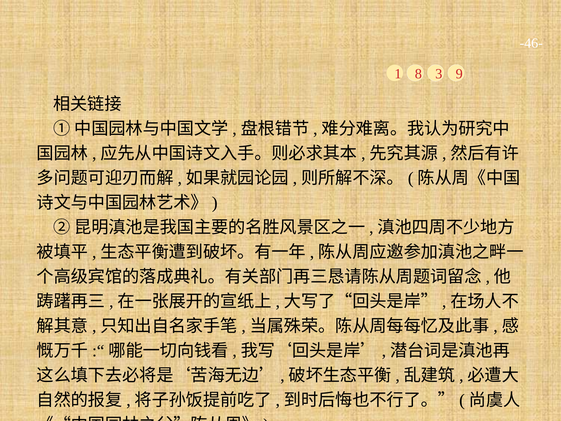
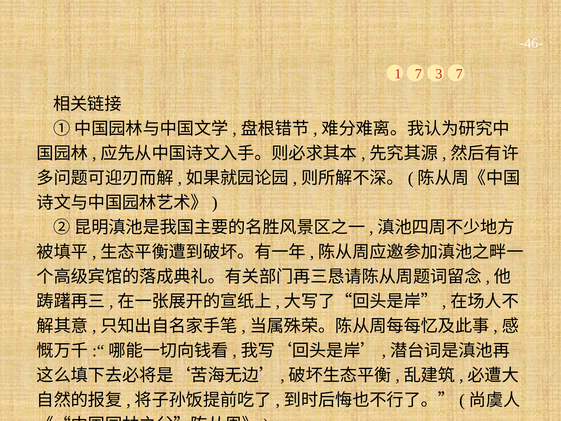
1 8: 8 -> 7
3 9: 9 -> 7
